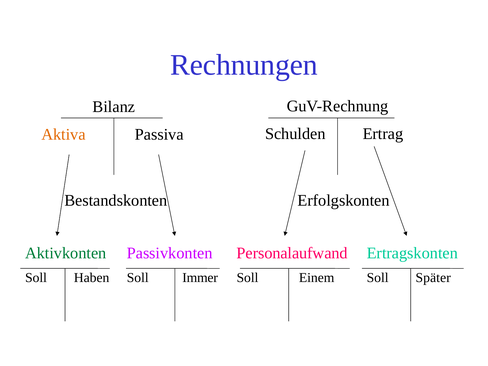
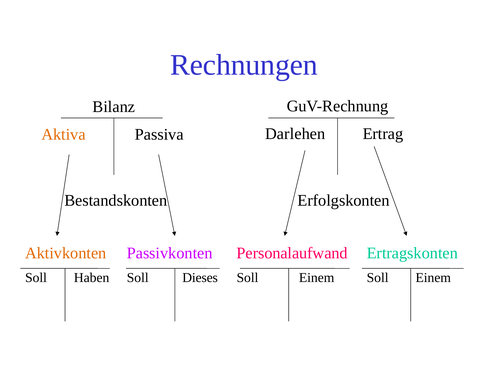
Schulden: Schulden -> Darlehen
Aktivkonten colour: green -> orange
Immer: Immer -> Dieses
Später at (433, 278): Später -> Einem
